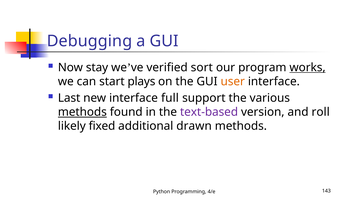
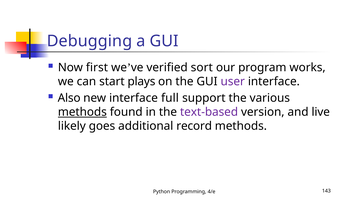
stay: stay -> first
works underline: present -> none
user colour: orange -> purple
Last: Last -> Also
roll: roll -> live
fixed: fixed -> goes
drawn: drawn -> record
